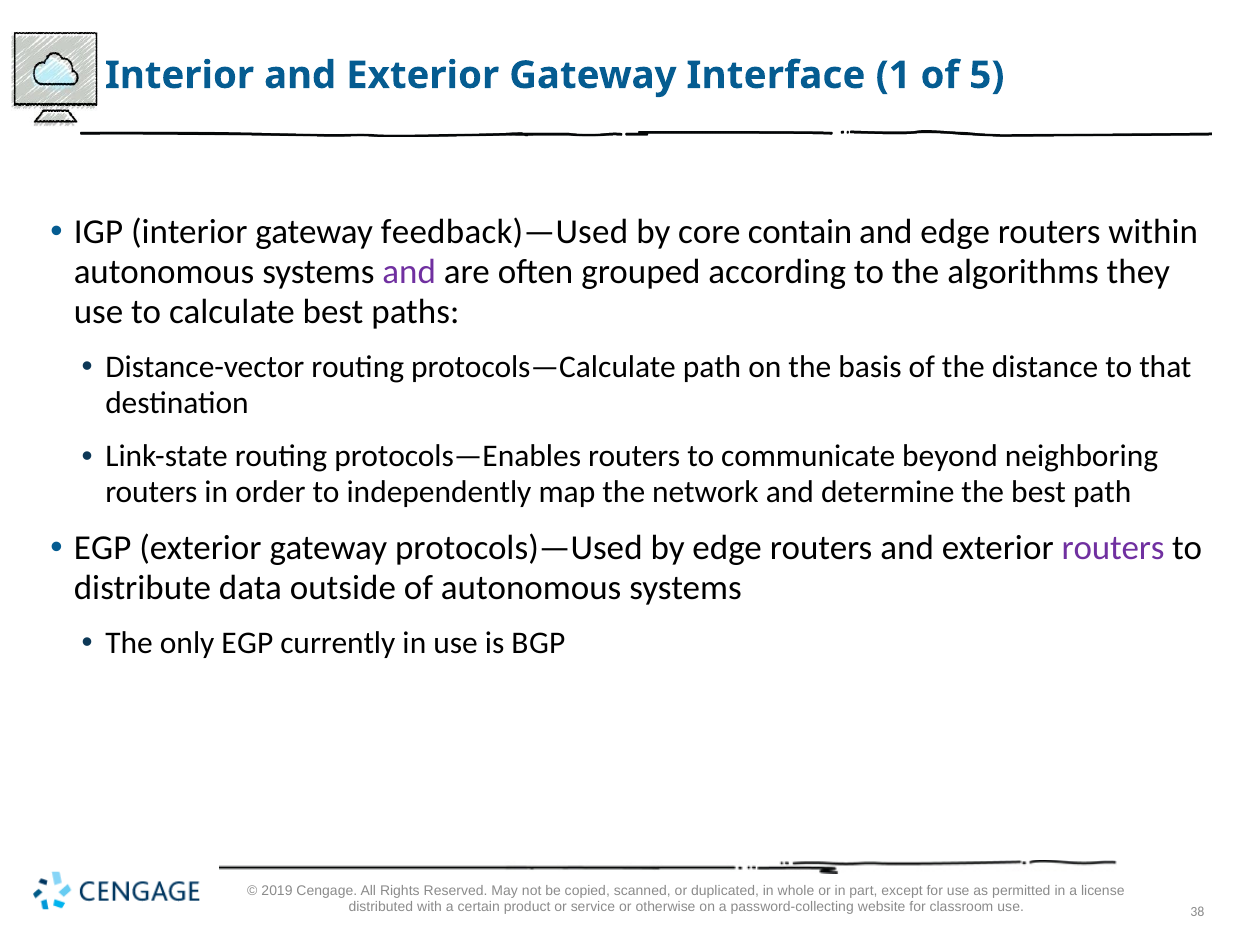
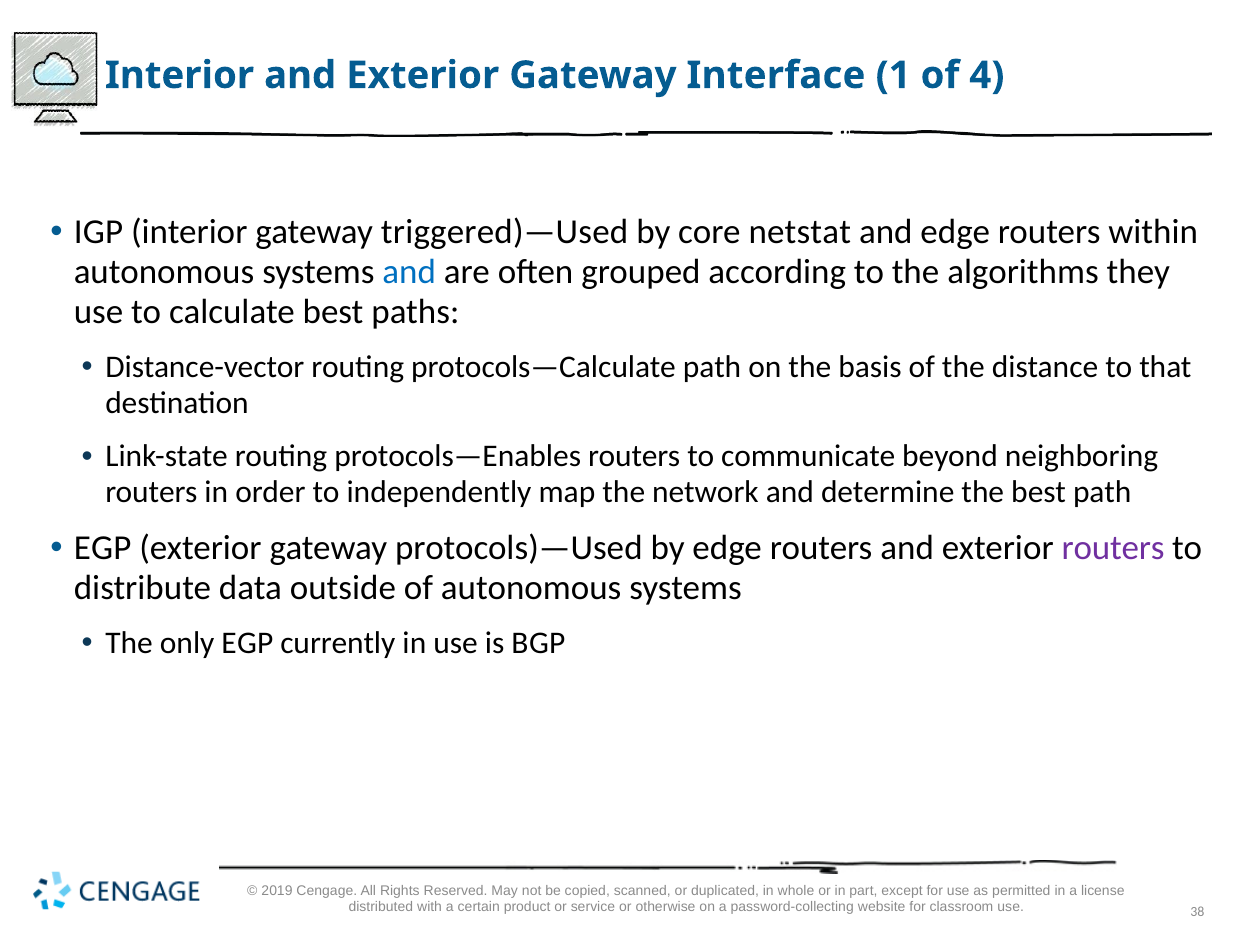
5: 5 -> 4
feedback)—Used: feedback)—Used -> triggered)—Used
contain: contain -> netstat
and at (409, 272) colour: purple -> blue
